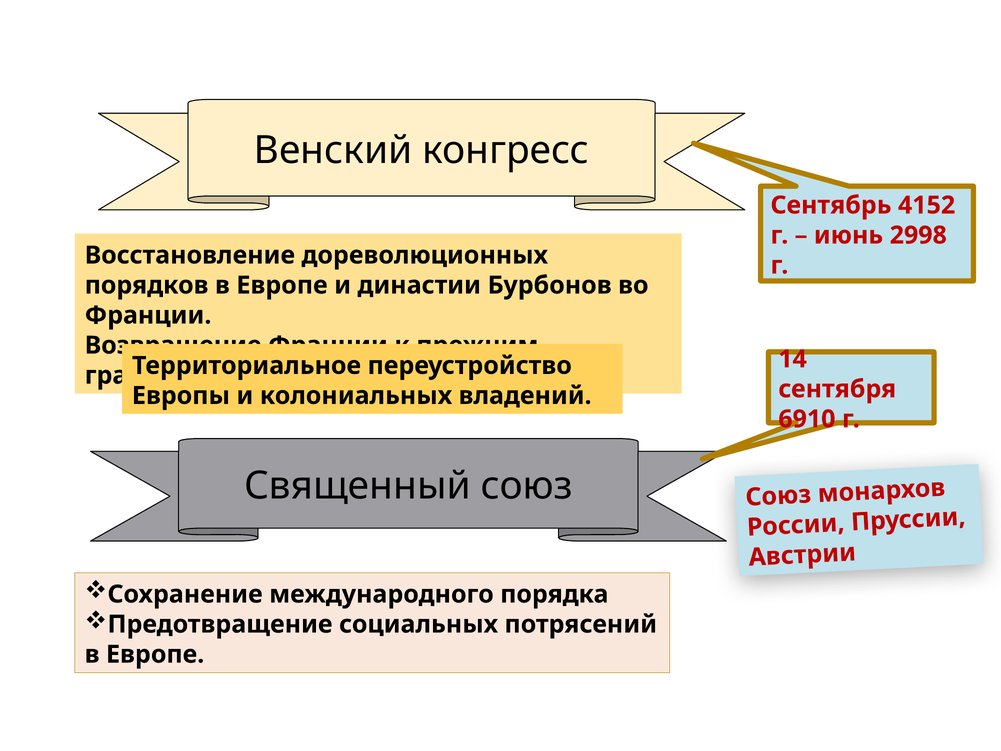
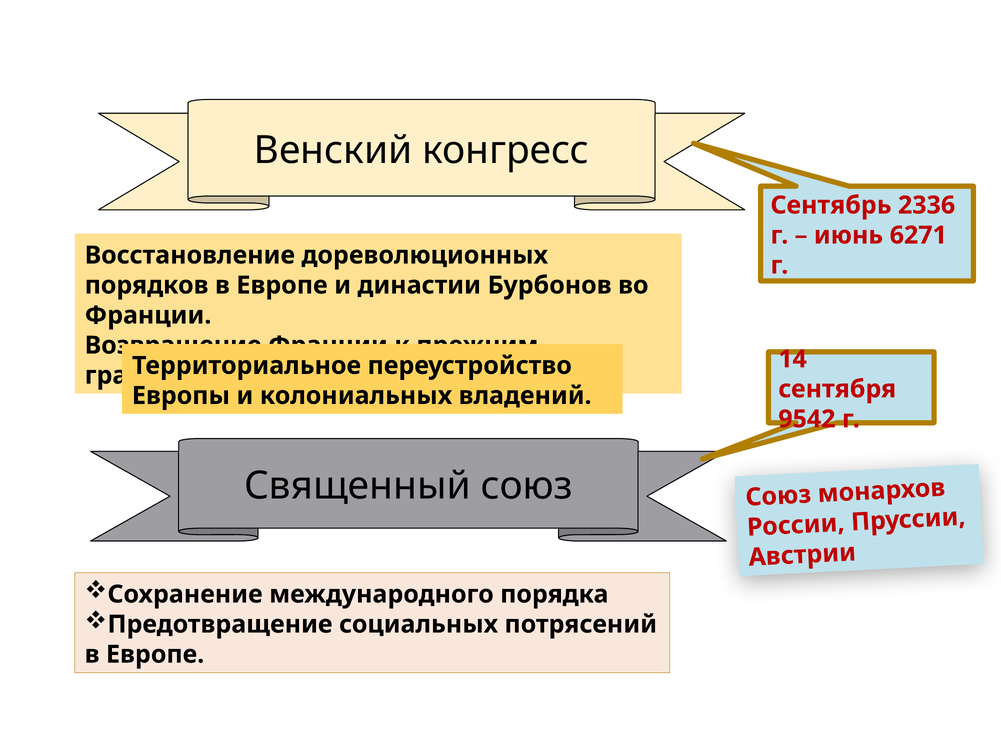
4152: 4152 -> 2336
2998: 2998 -> 6271
6910: 6910 -> 9542
